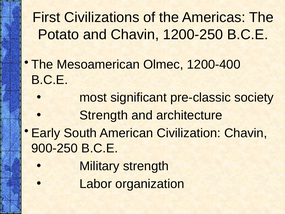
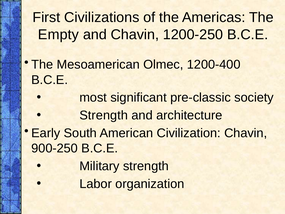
Potato: Potato -> Empty
